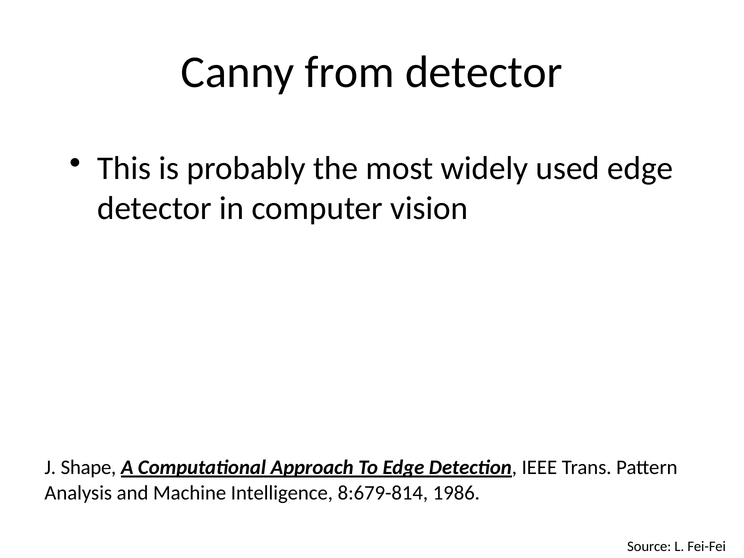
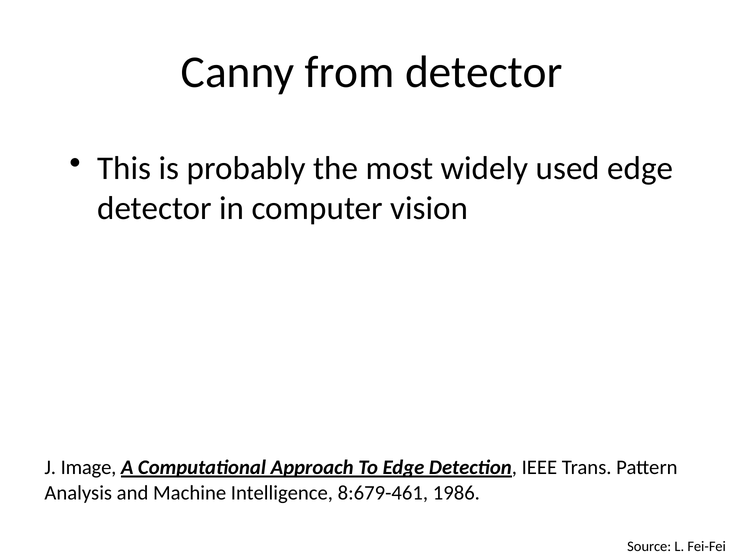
Shape: Shape -> Image
8:679-814: 8:679-814 -> 8:679-461
